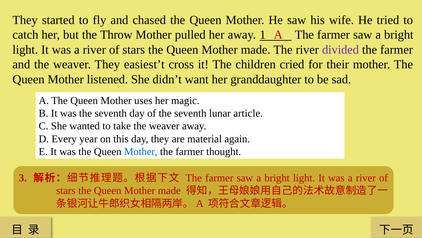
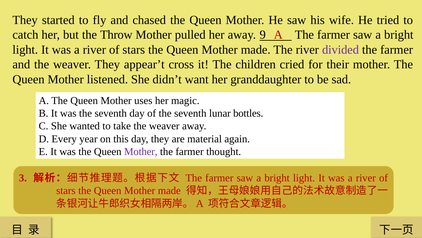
1: 1 -> 9
easiest’t: easiest’t -> appear’t
article: article -> bottles
Mother at (141, 151) colour: blue -> purple
